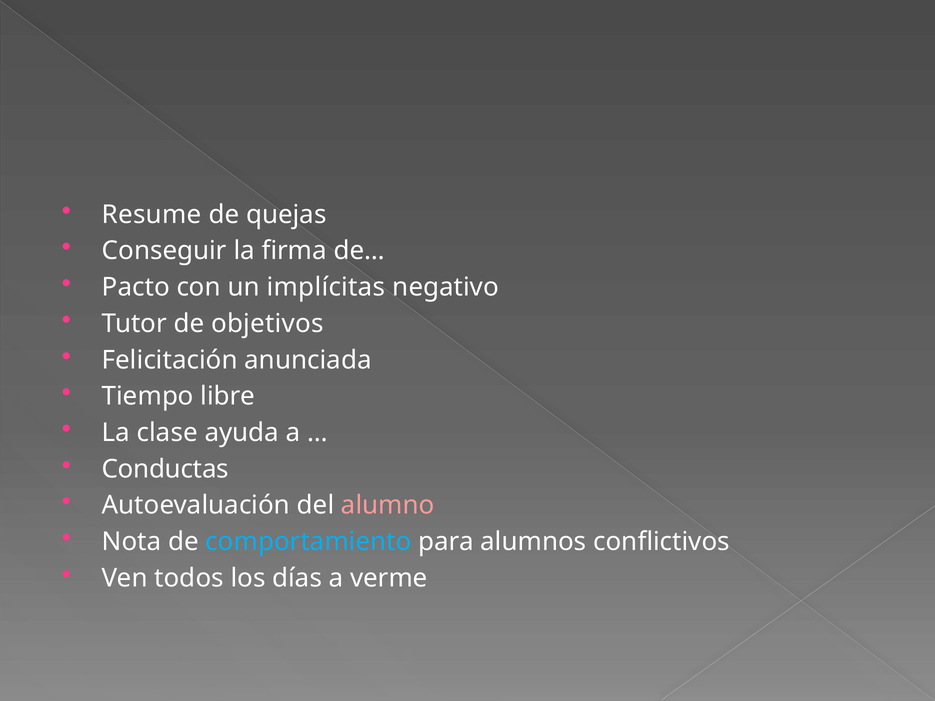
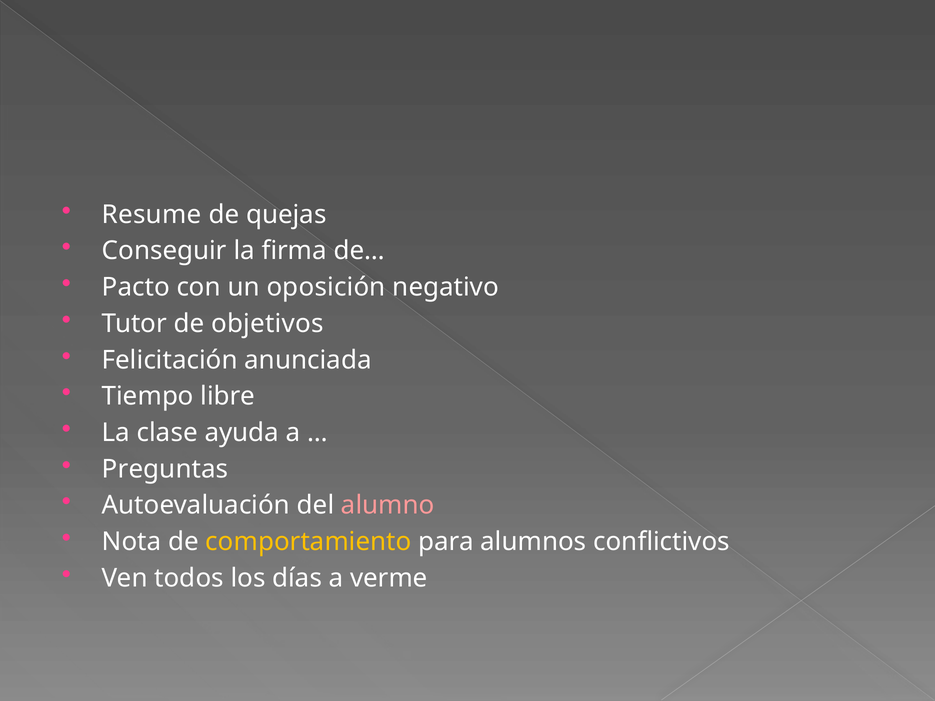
implícitas: implícitas -> oposición
Conductas: Conductas -> Preguntas
comportamiento colour: light blue -> yellow
